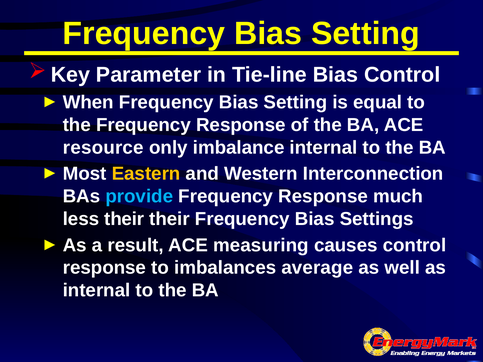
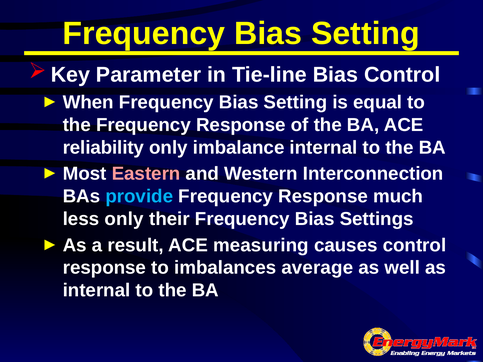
resource: resource -> reliability
Eastern colour: yellow -> pink
less their: their -> only
